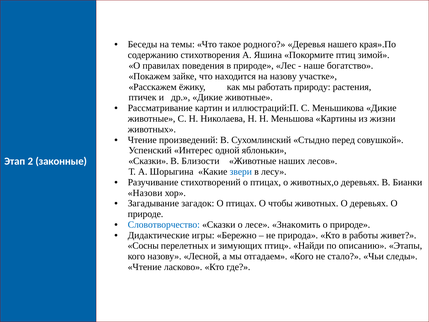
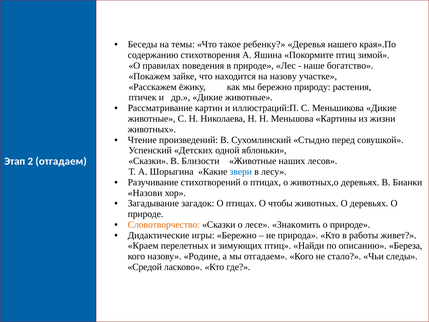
родного: родного -> ребенку
мы работать: работать -> бережно
Интерес: Интерес -> Детских
2 законные: законные -> отгадаем
Словотворчество colour: blue -> orange
Сосны: Сосны -> Краем
Этапы: Этапы -> Береза
Лесной: Лесной -> Родине
Чтение at (145, 267): Чтение -> Средой
